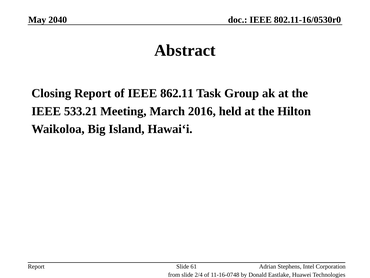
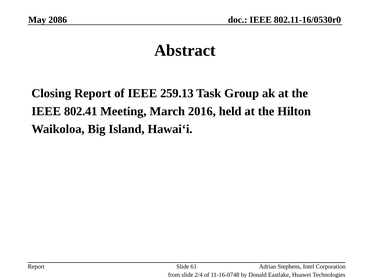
2040: 2040 -> 2086
862.11: 862.11 -> 259.13
533.21: 533.21 -> 802.41
